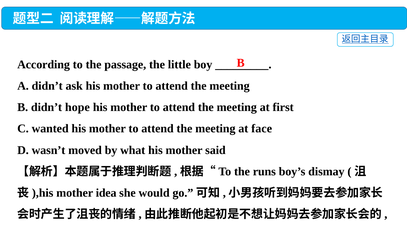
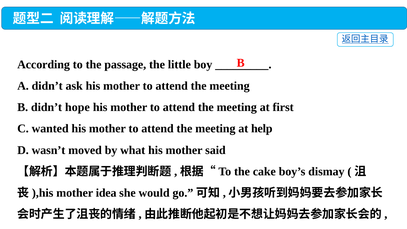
face: face -> help
runs: runs -> cake
